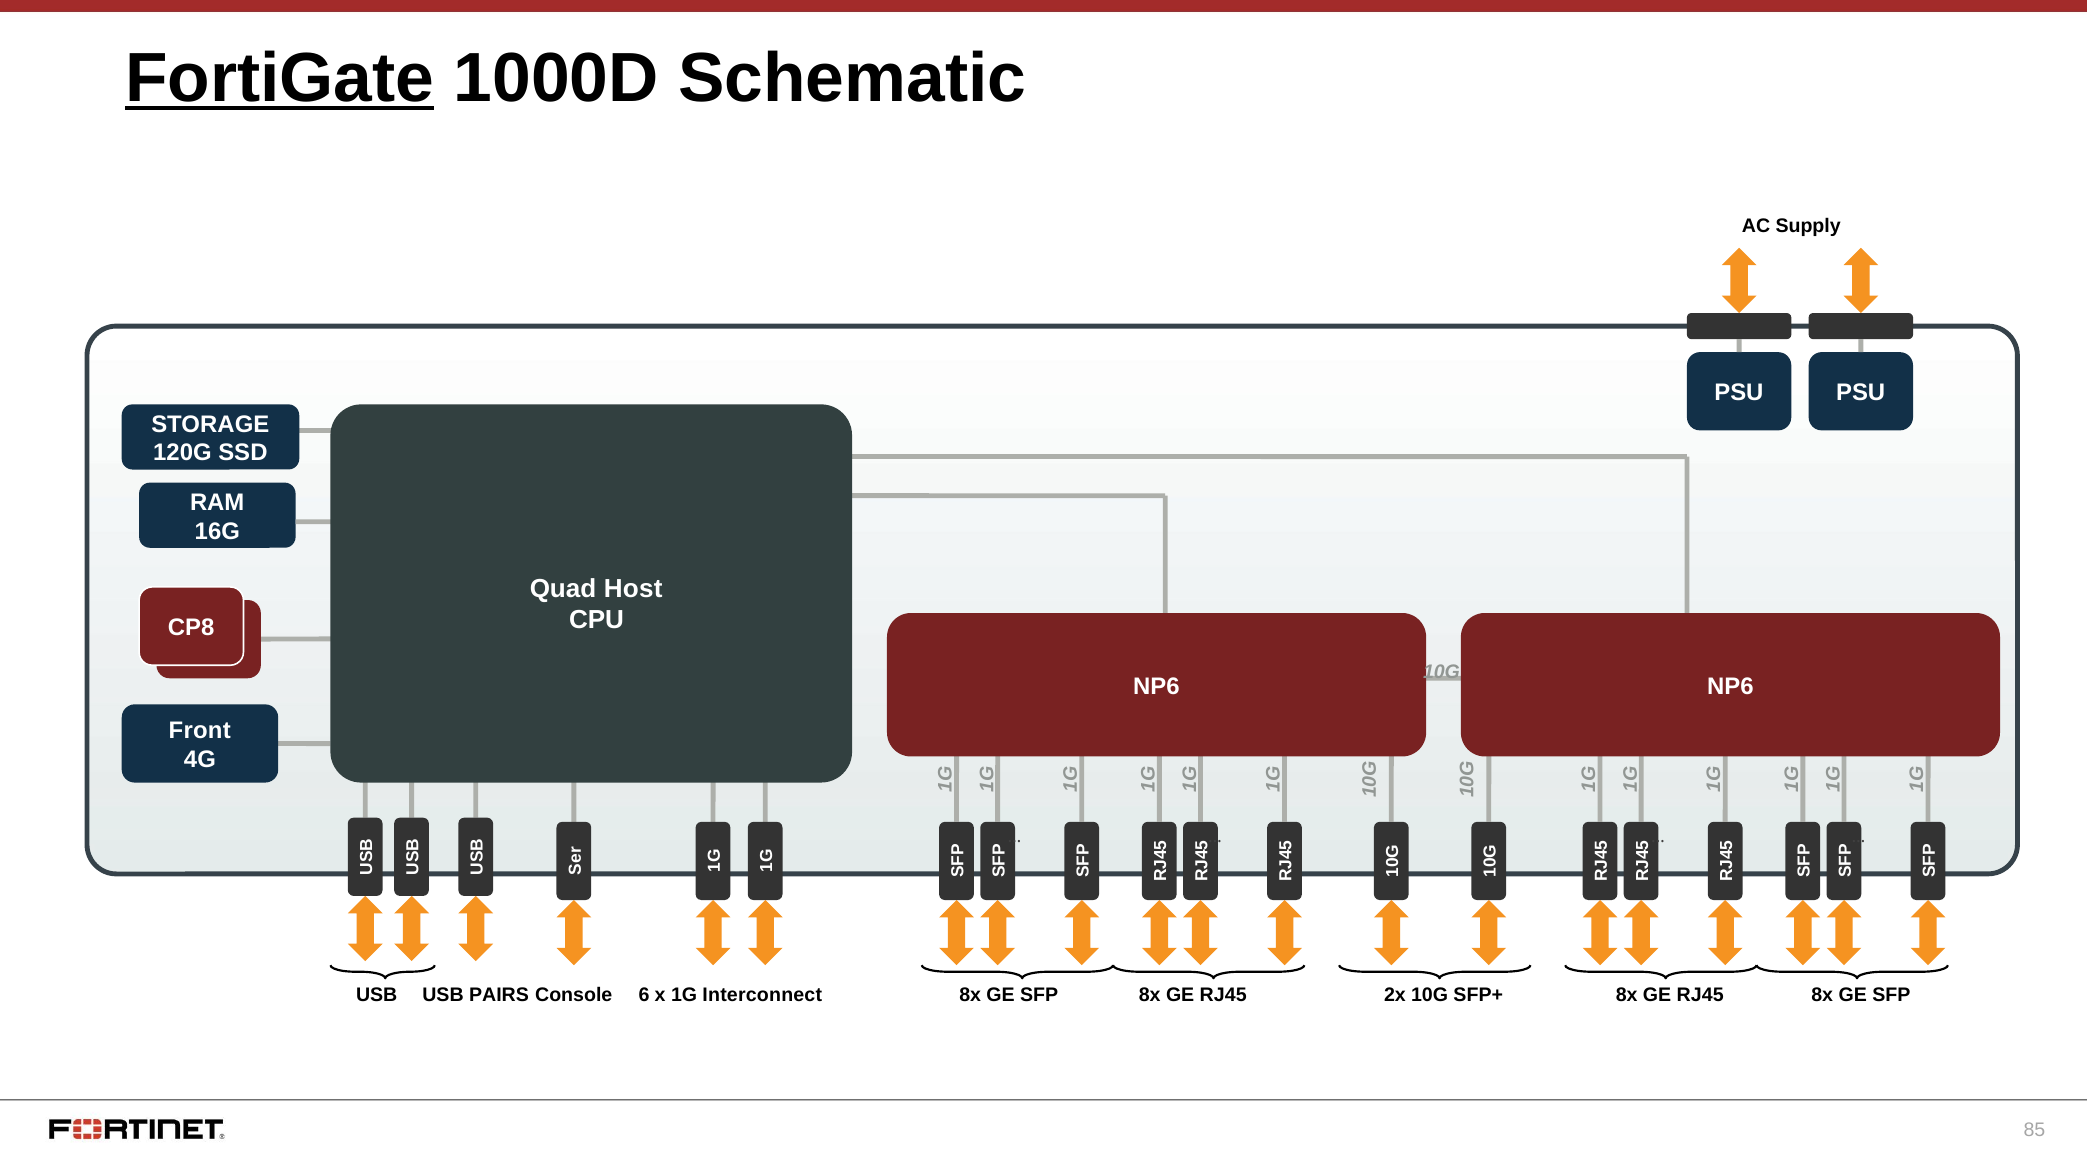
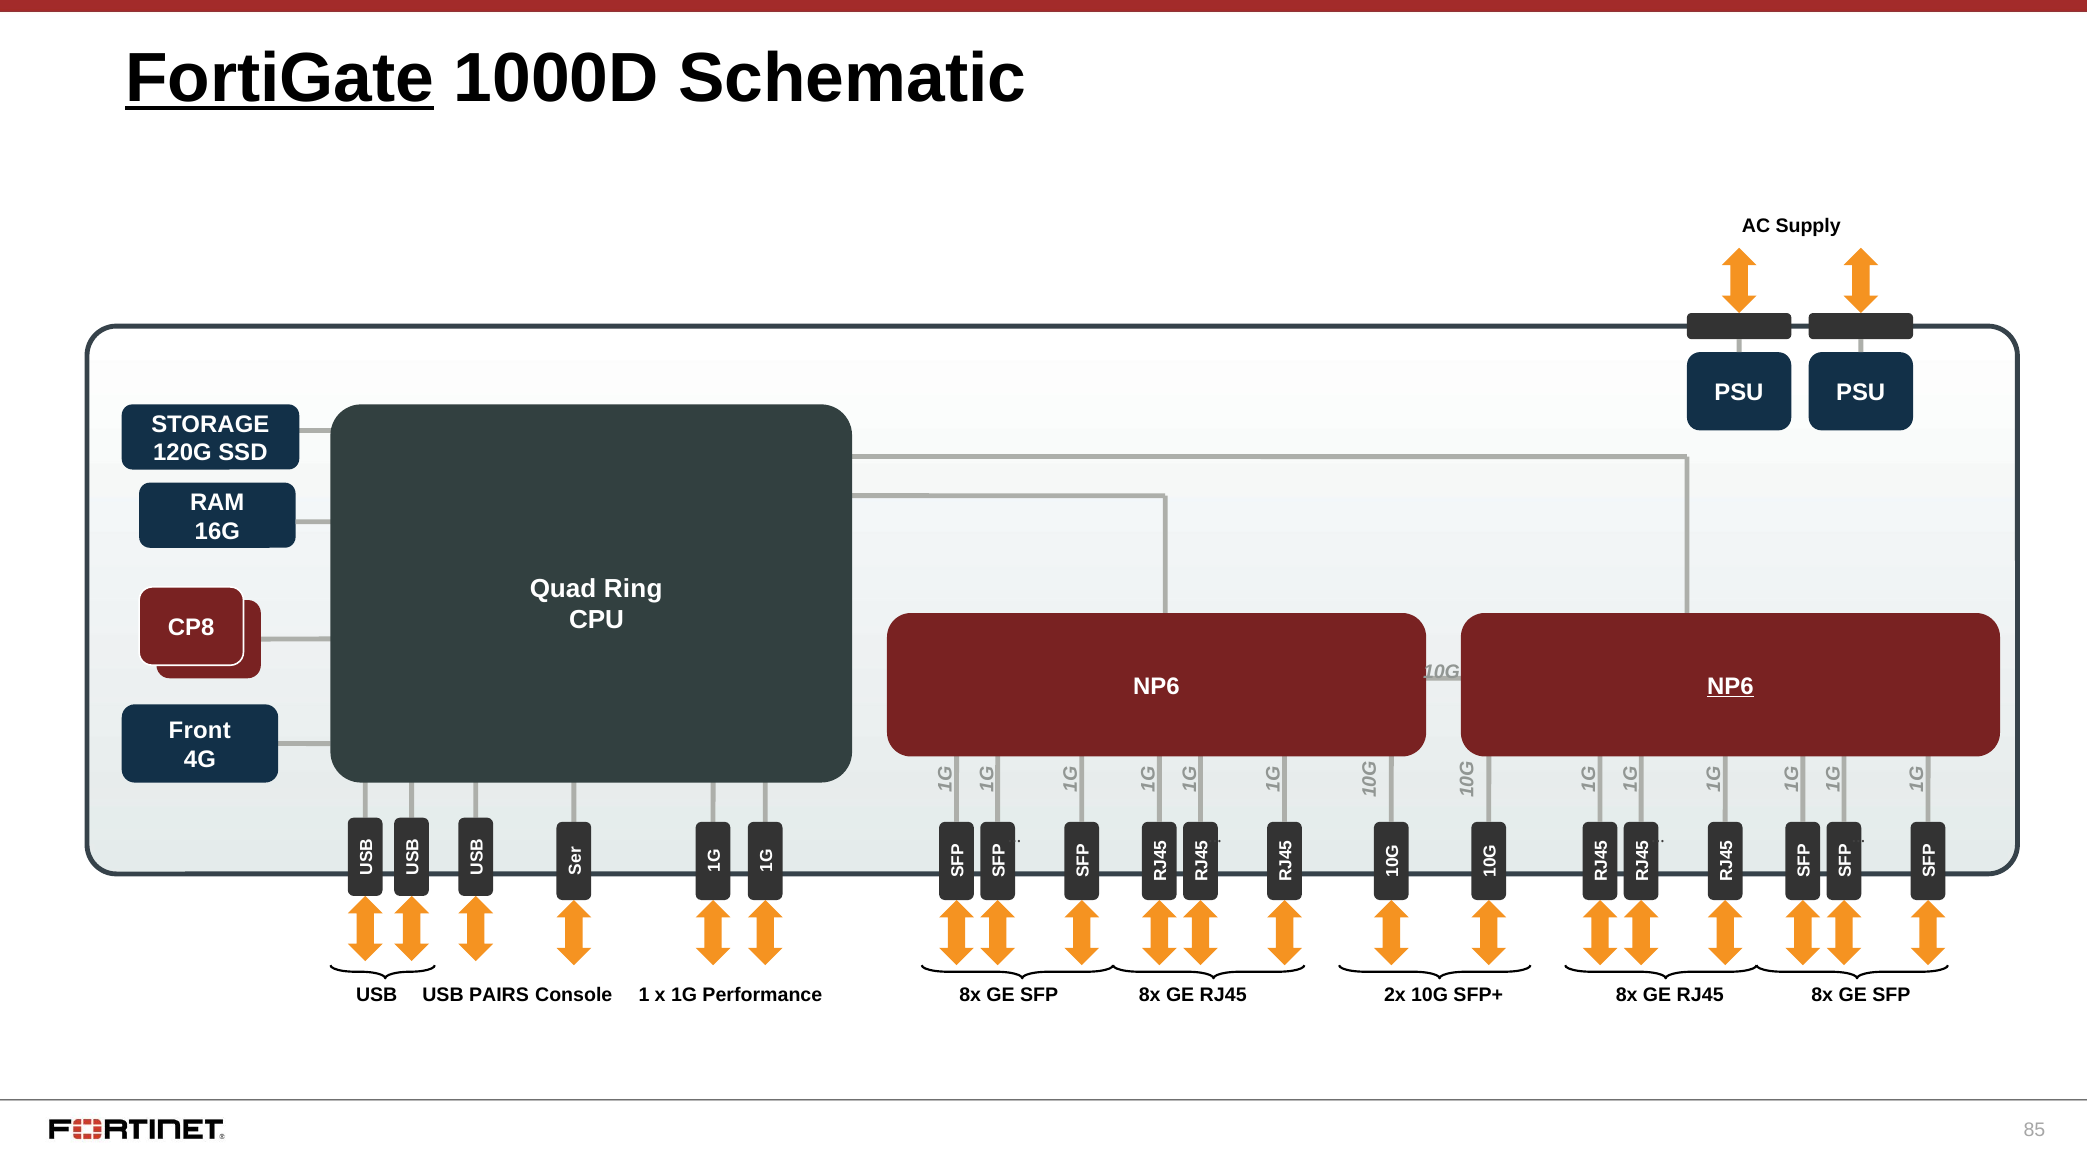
Host: Host -> Ring
NP6 at (1730, 686) underline: none -> present
Console 6: 6 -> 1
Interconnect: Interconnect -> Performance
